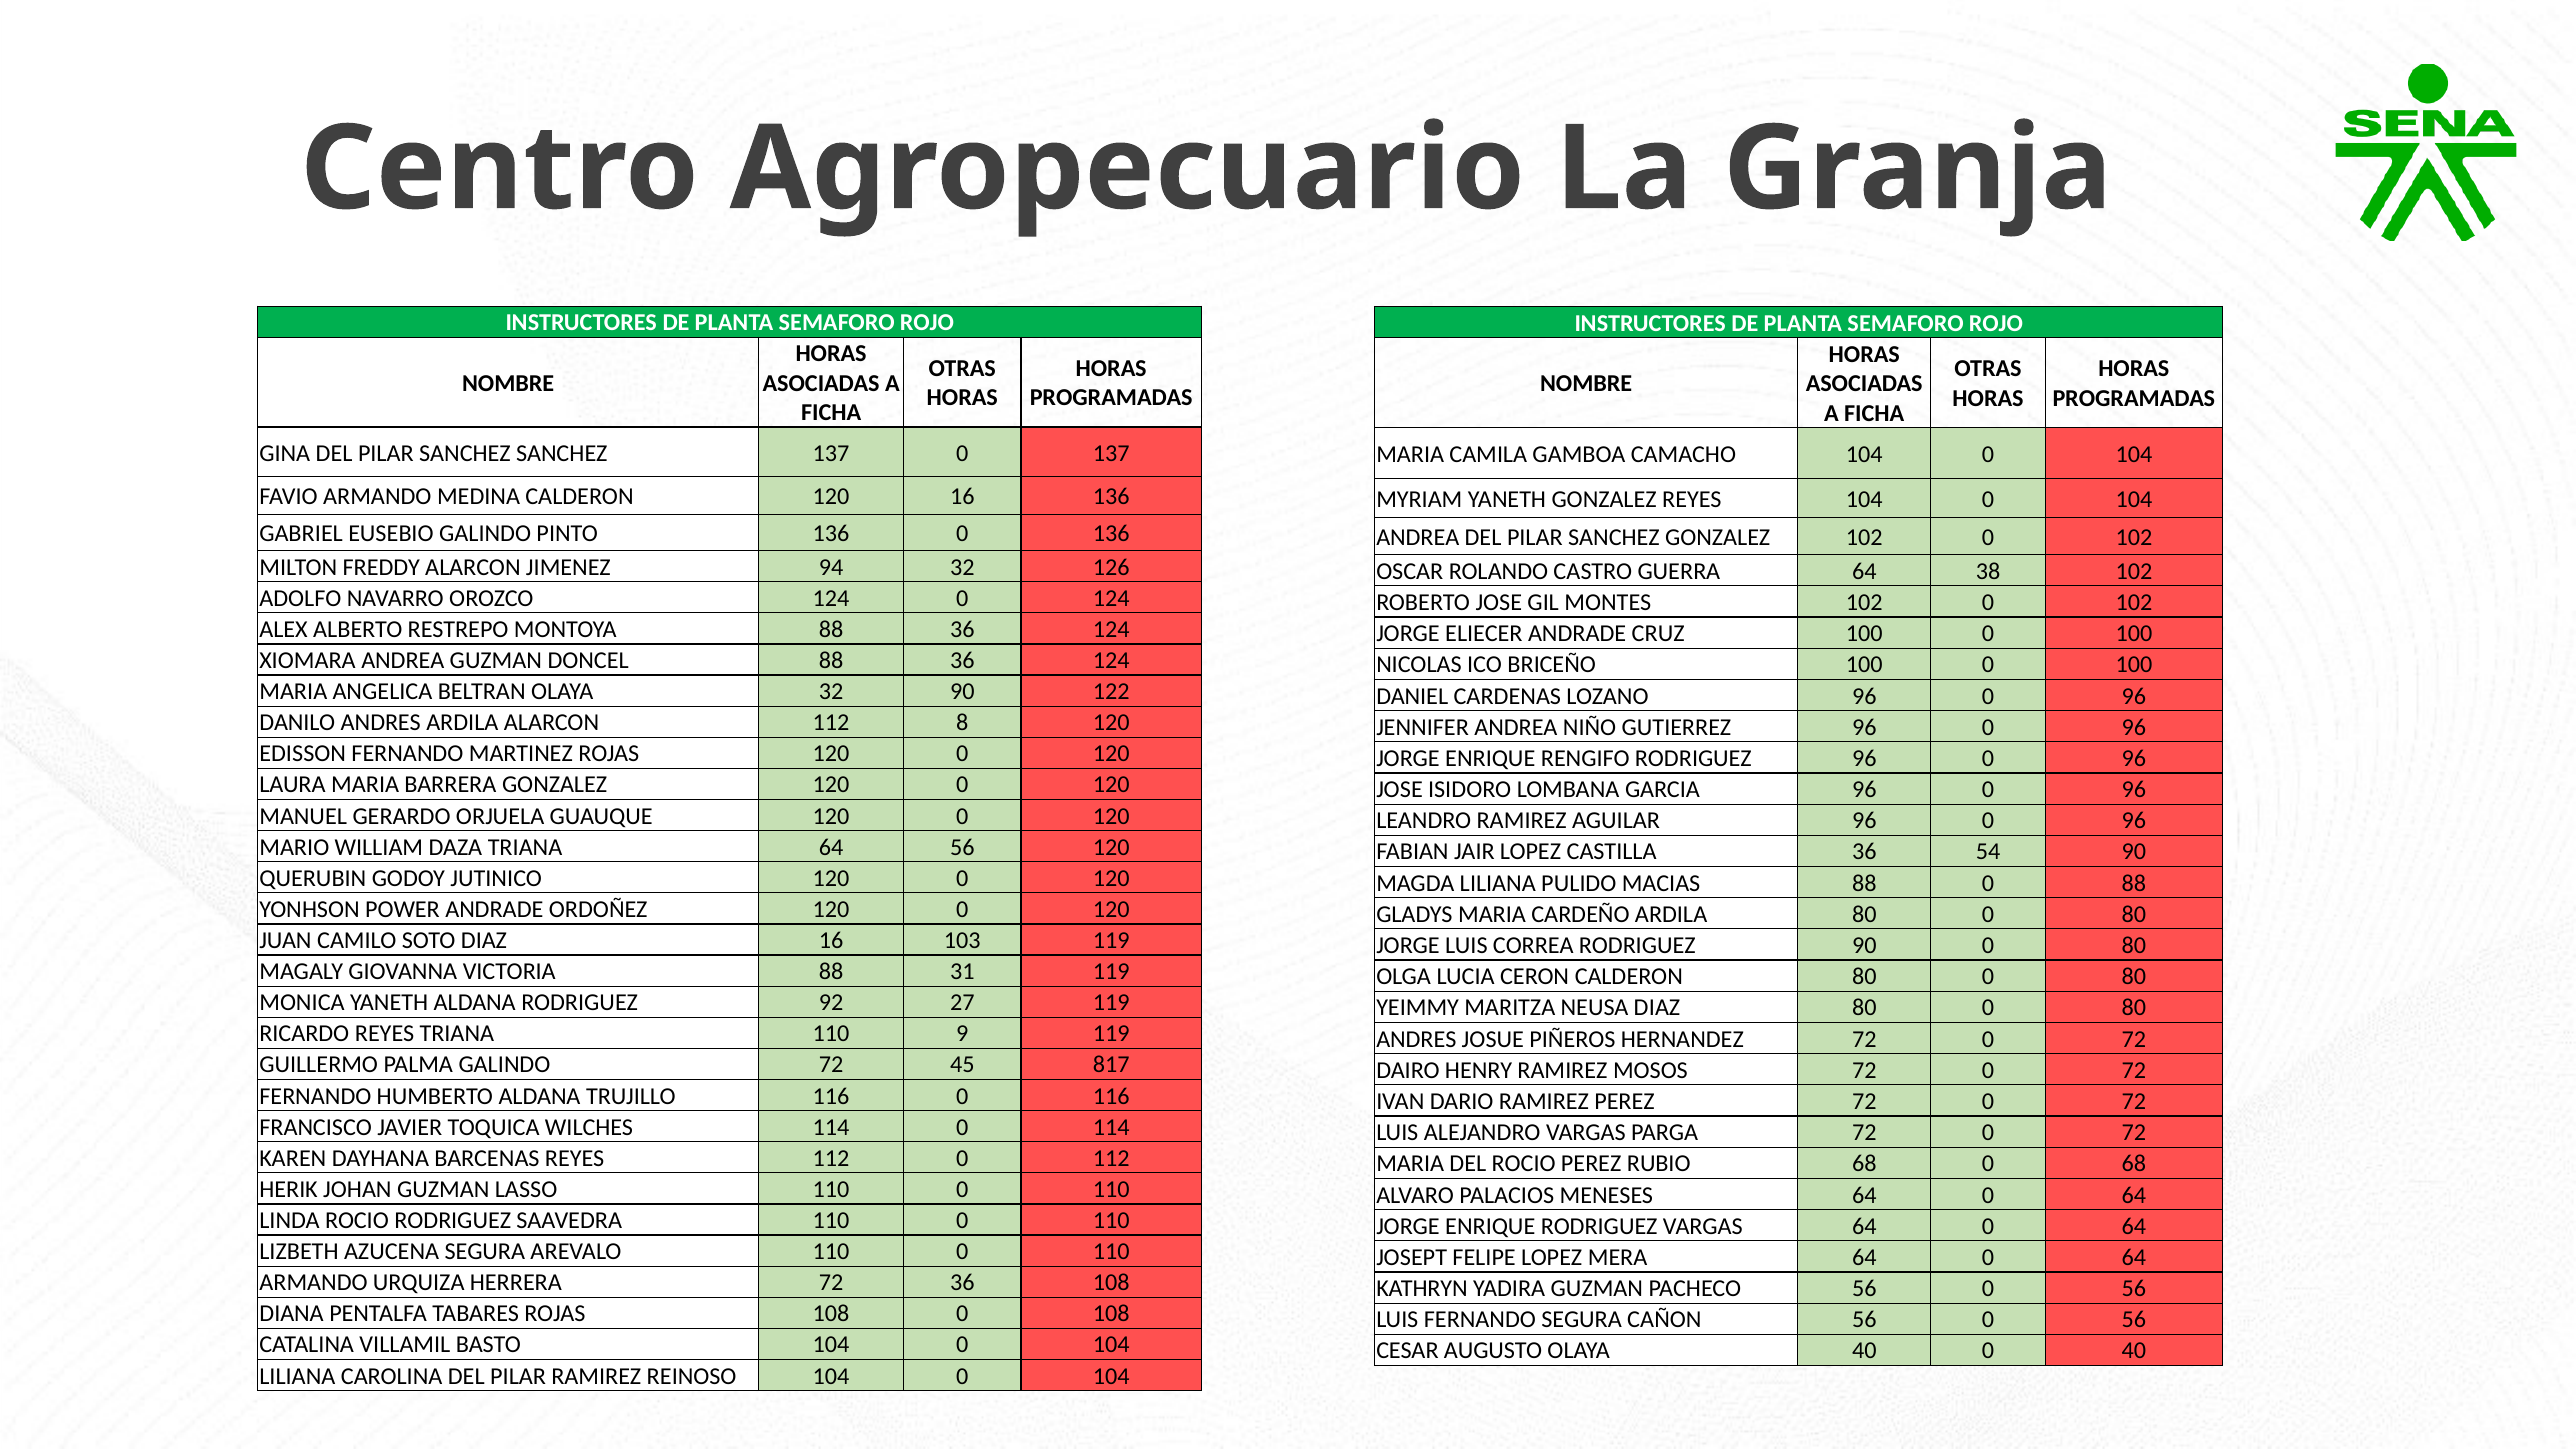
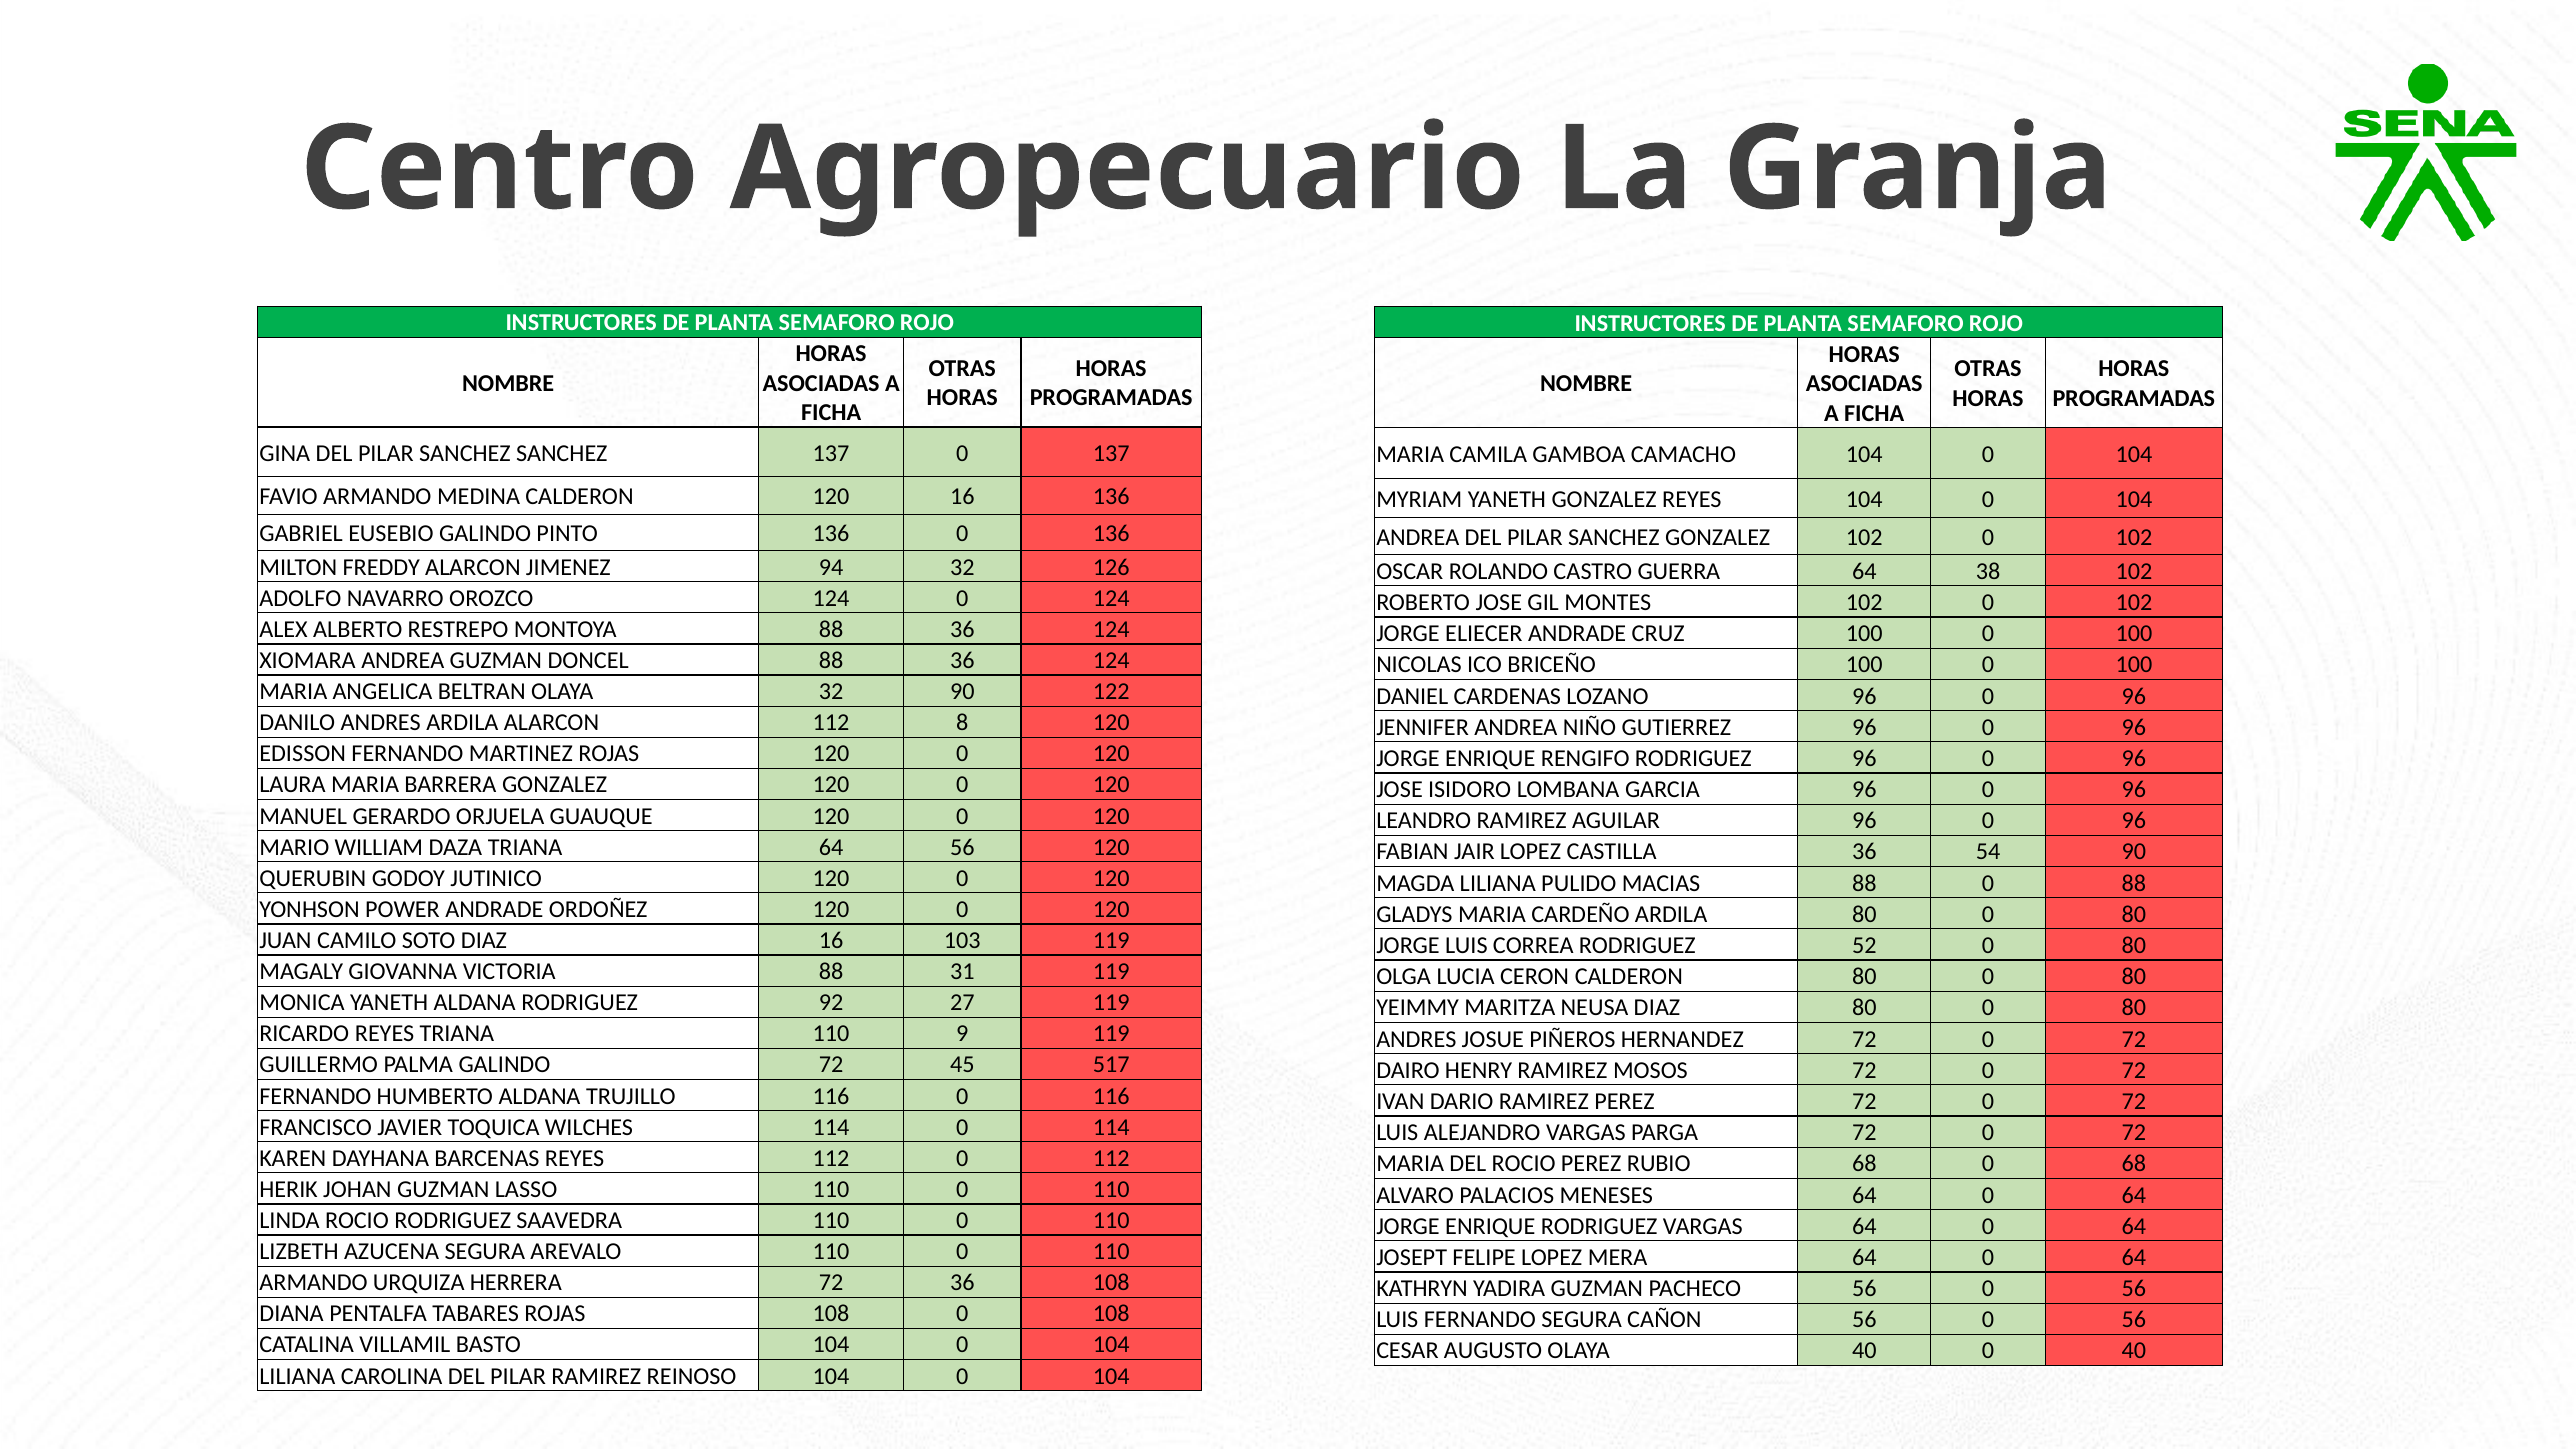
RODRIGUEZ 90: 90 -> 52
817: 817 -> 517
